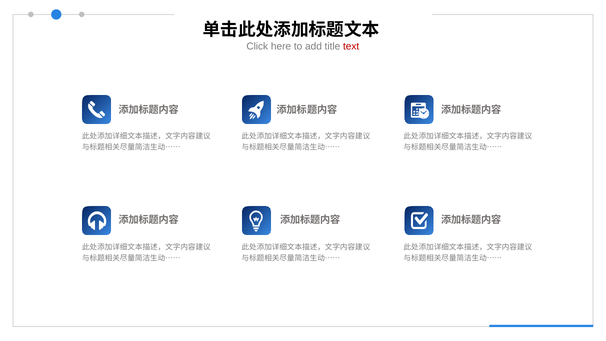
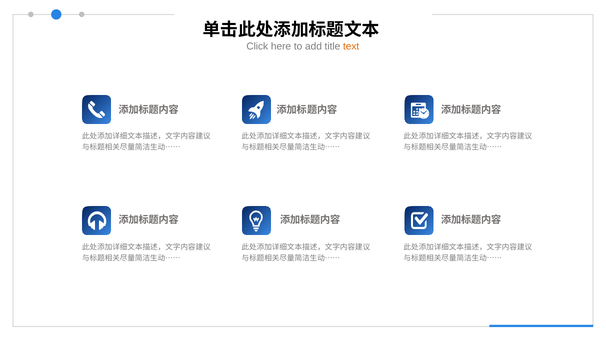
text colour: red -> orange
